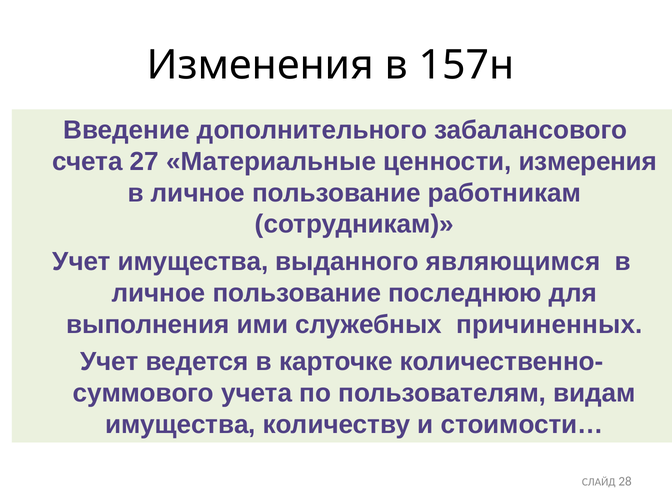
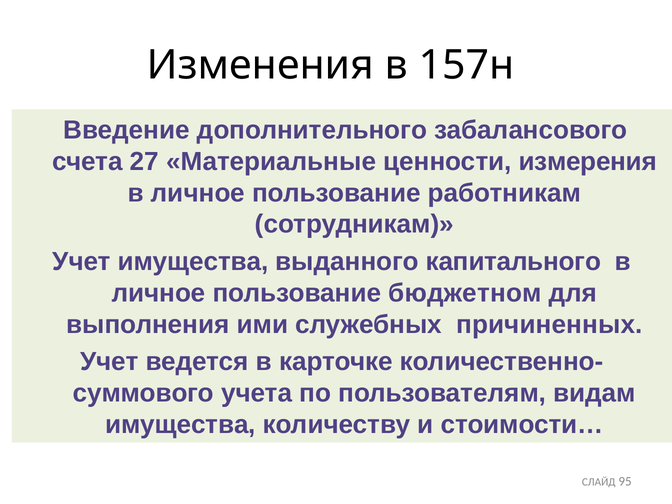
являющимся: являющимся -> капитального
последнюю: последнюю -> бюджетном
28: 28 -> 95
